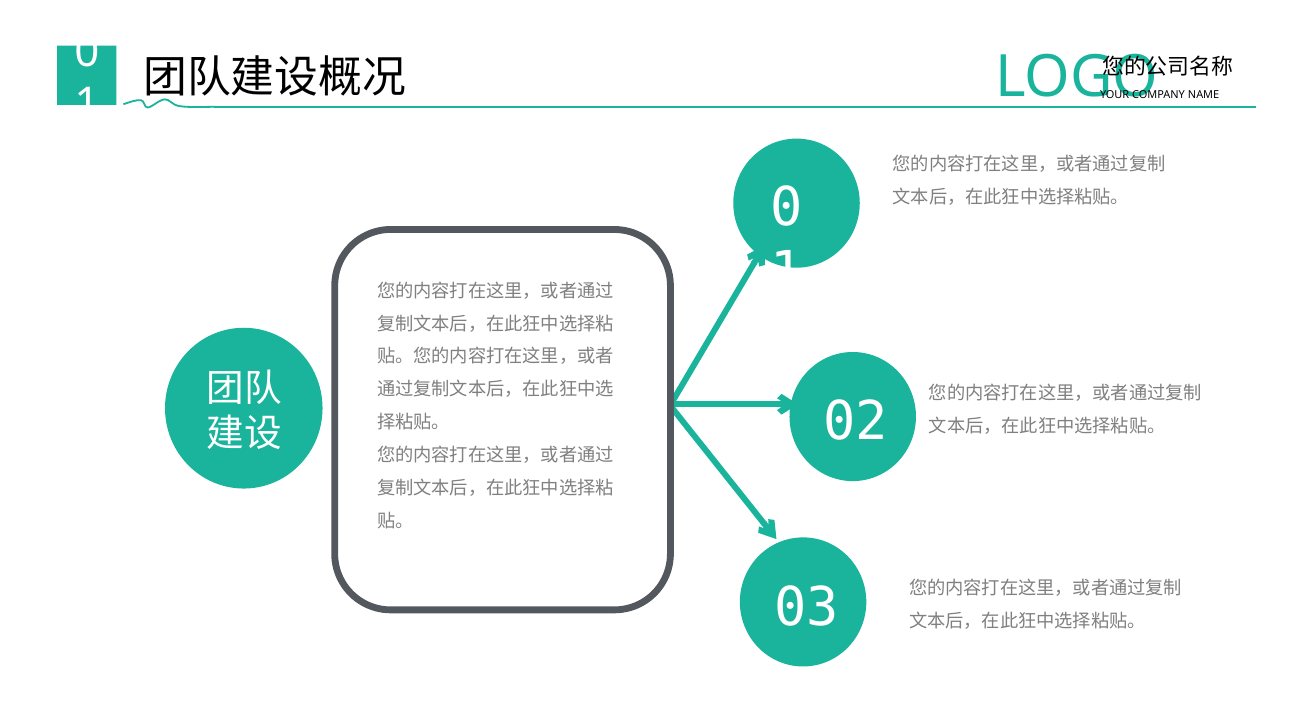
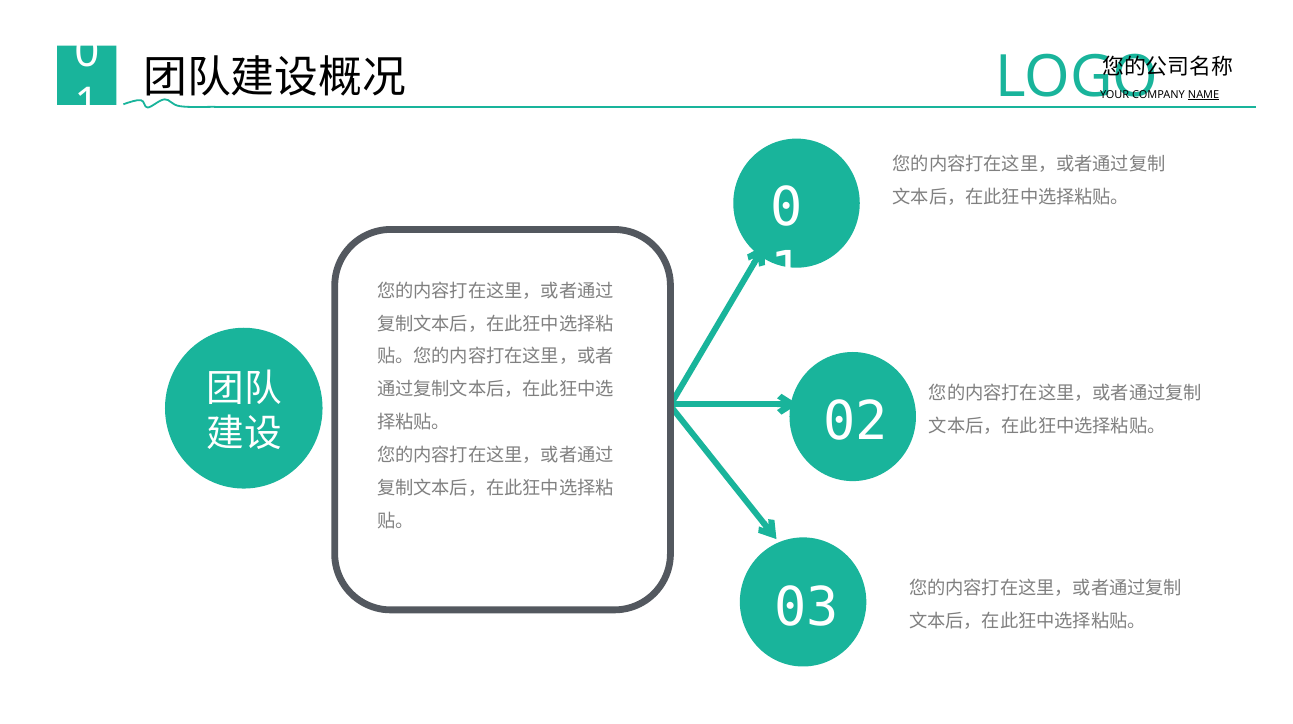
NAME underline: none -> present
